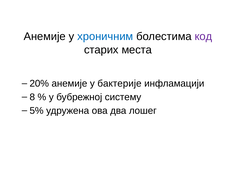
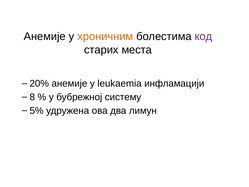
хроничним colour: blue -> orange
бактерије: бактерије -> leukaemia
лошег: лошег -> лимун
